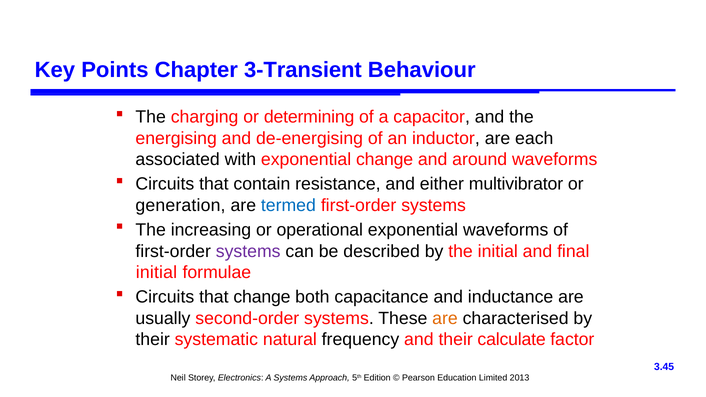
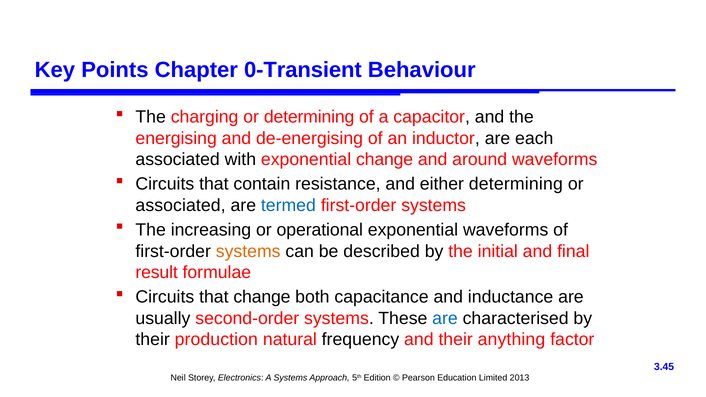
3-Transient: 3-Transient -> 0-Transient
either multivibrator: multivibrator -> determining
generation at (180, 205): generation -> associated
systems at (248, 251) colour: purple -> orange
initial at (156, 272): initial -> result
are at (445, 318) colour: orange -> blue
systematic: systematic -> production
calculate: calculate -> anything
